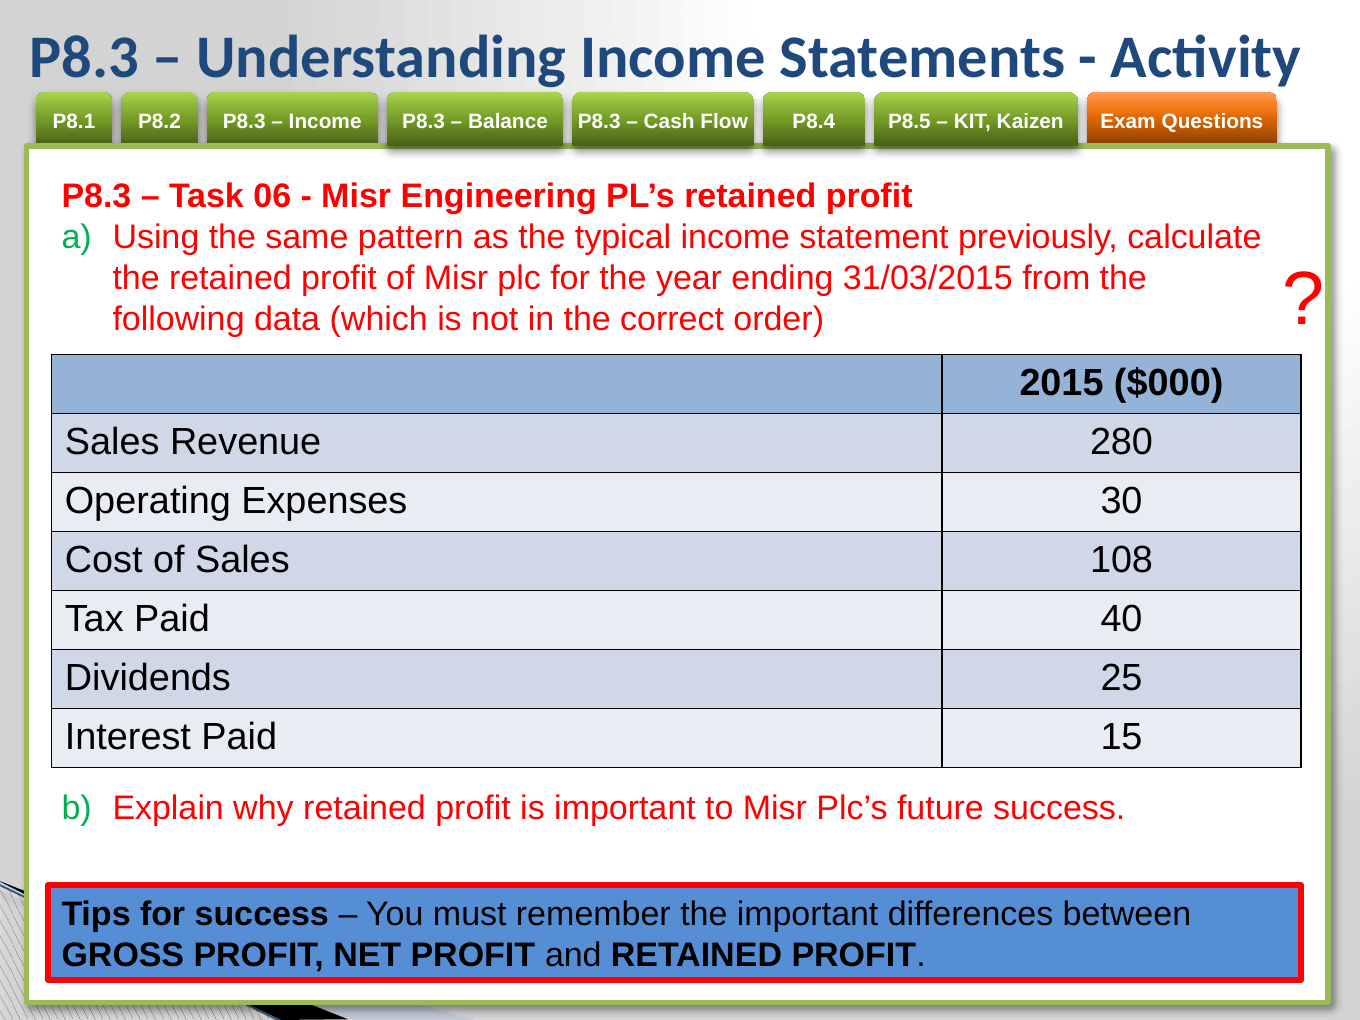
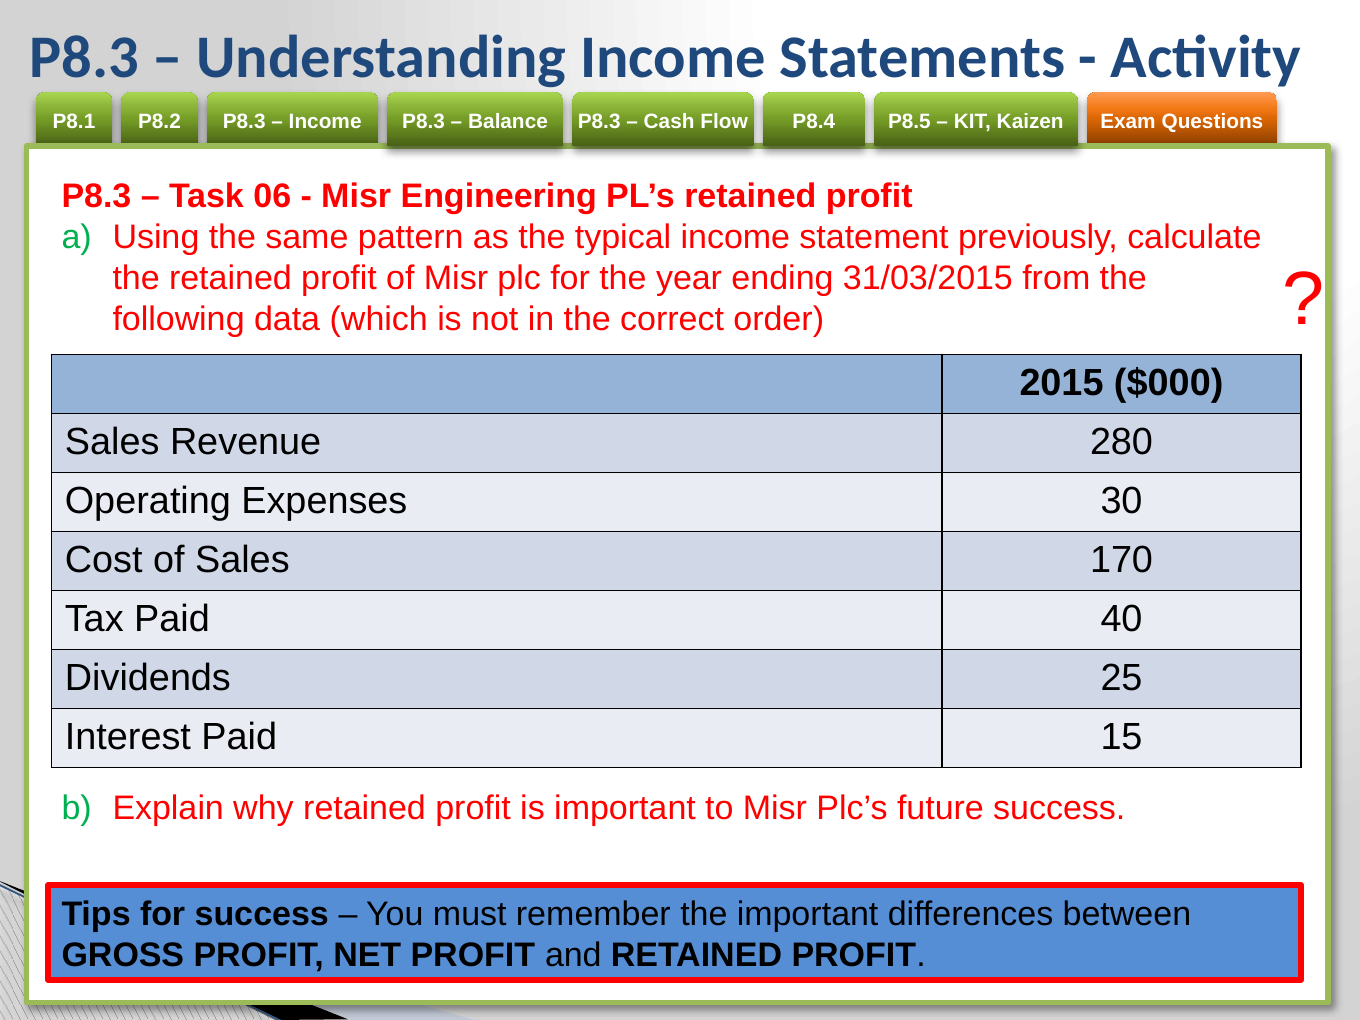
108: 108 -> 170
